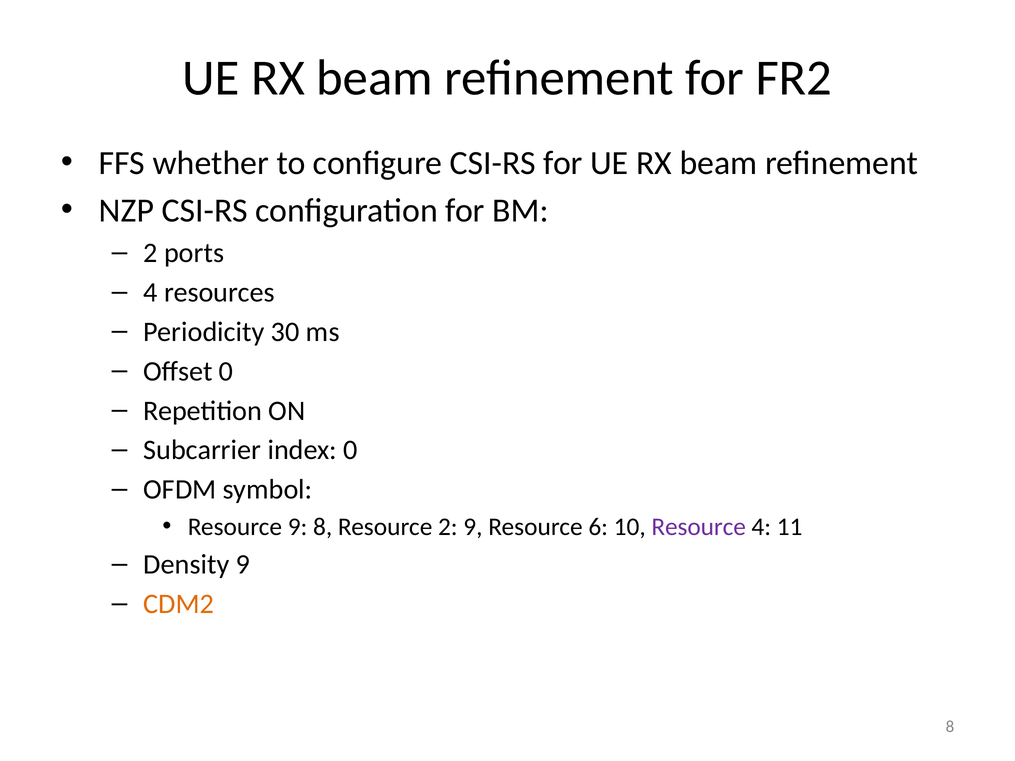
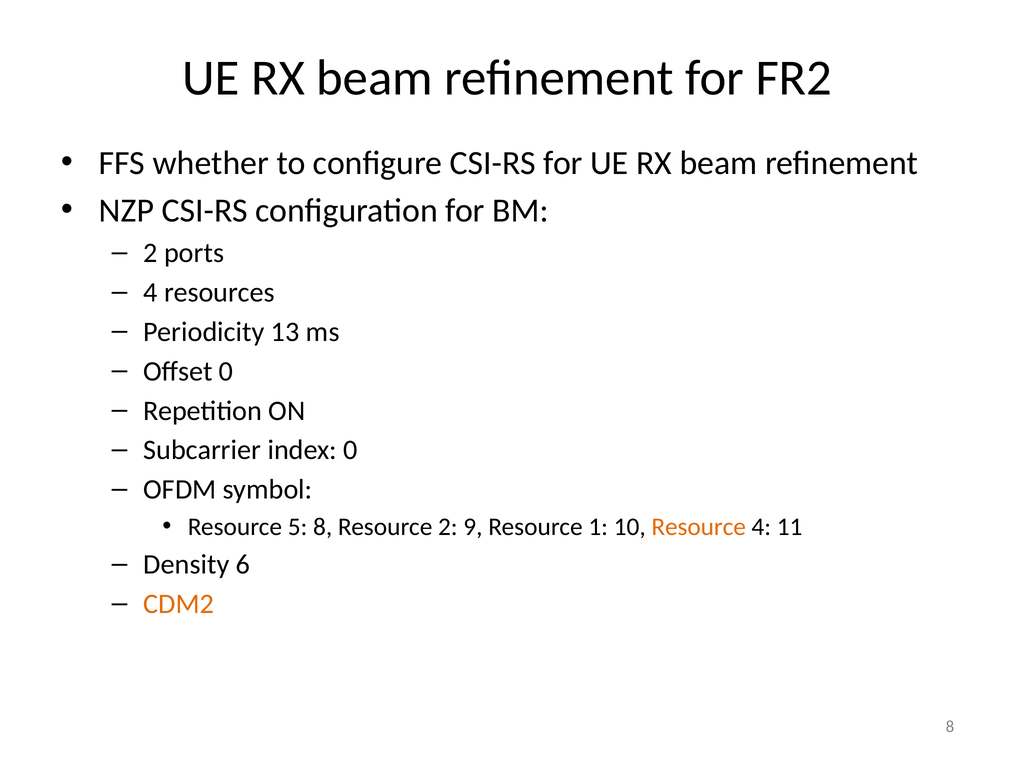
30: 30 -> 13
Resource 9: 9 -> 5
6: 6 -> 1
Resource at (699, 527) colour: purple -> orange
Density 9: 9 -> 6
